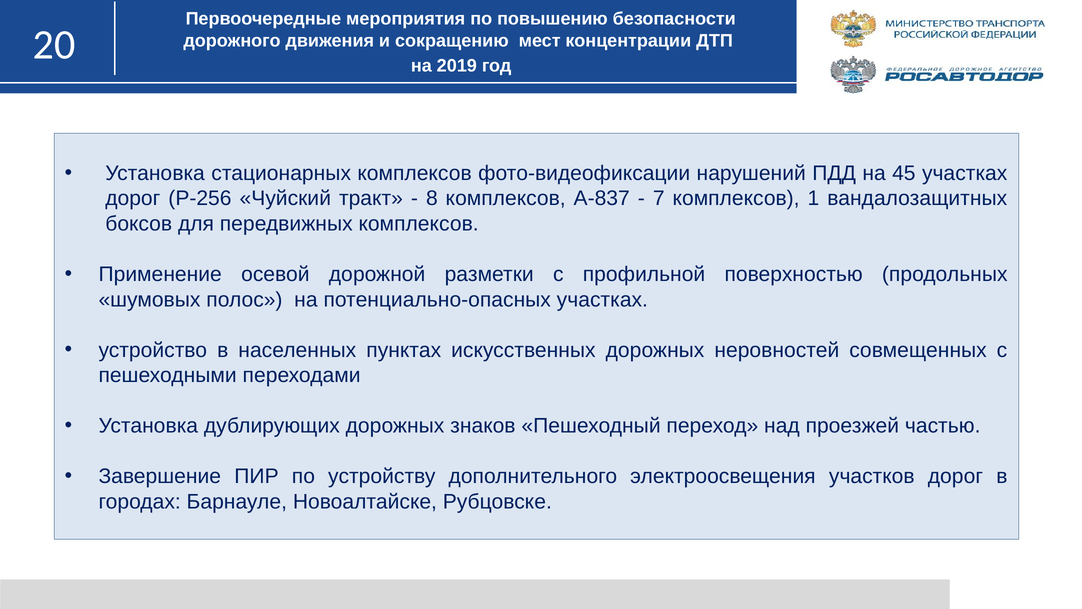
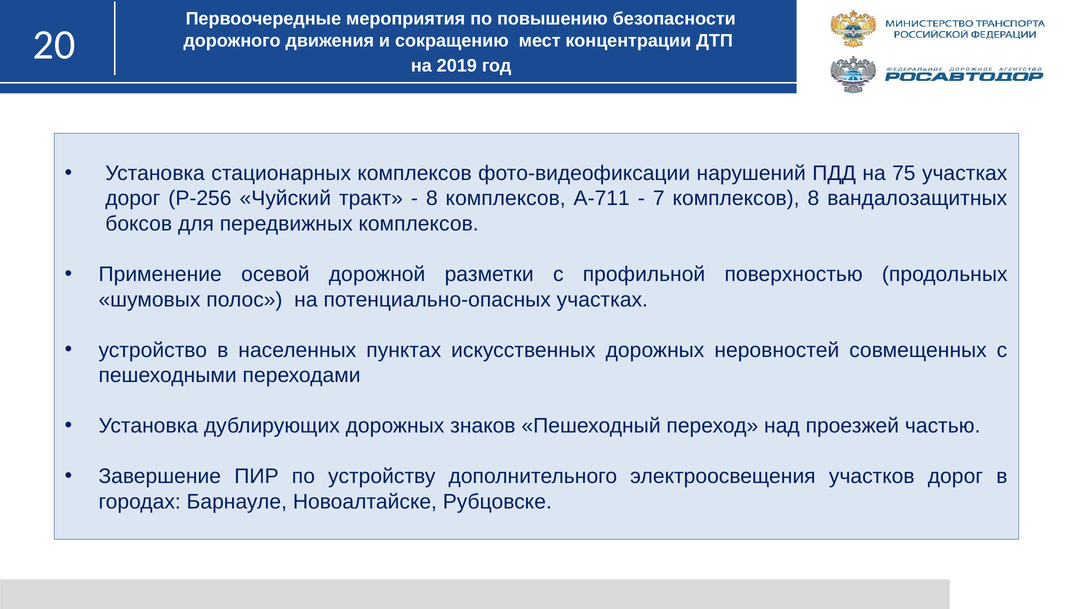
45: 45 -> 75
А-837: А-837 -> А-711
комплексов 1: 1 -> 8
